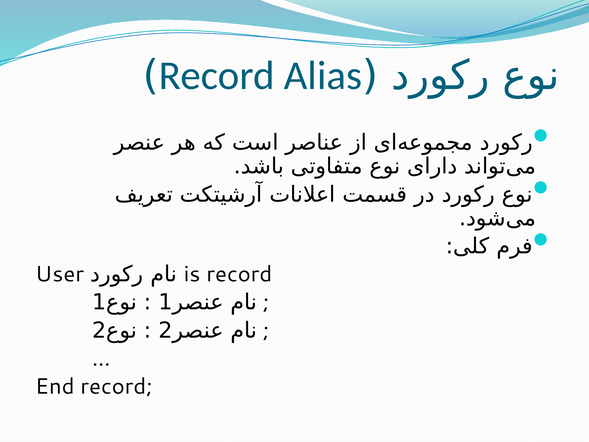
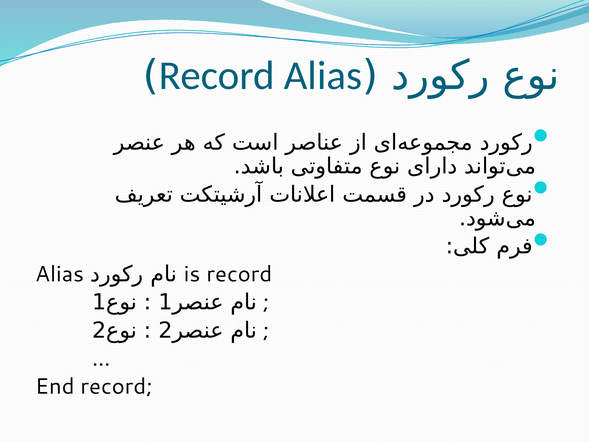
User at (60, 274): User -> Alias
